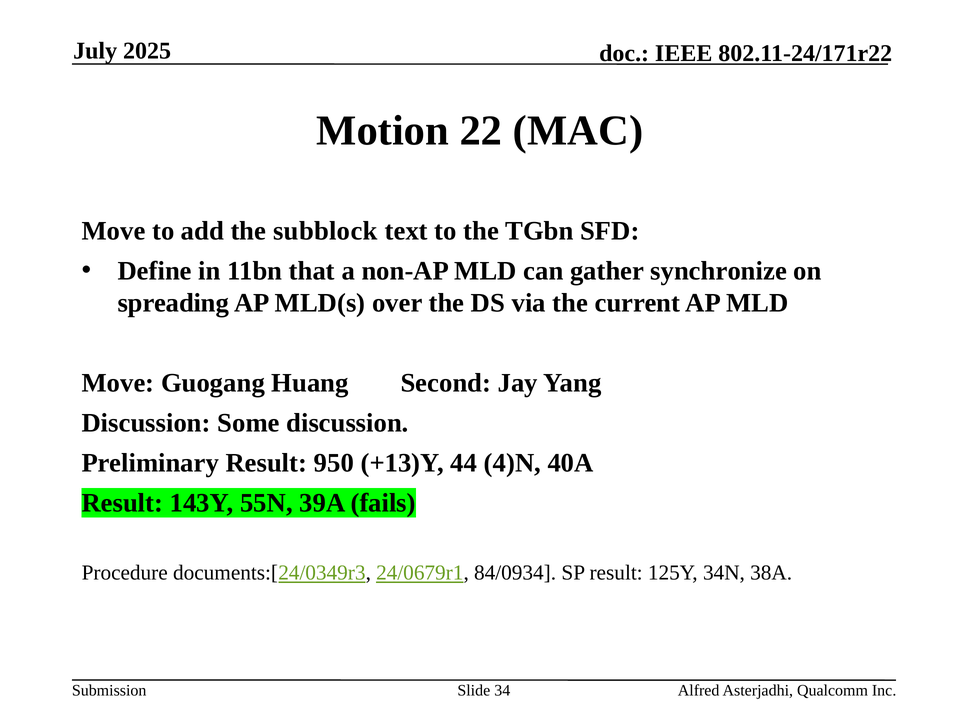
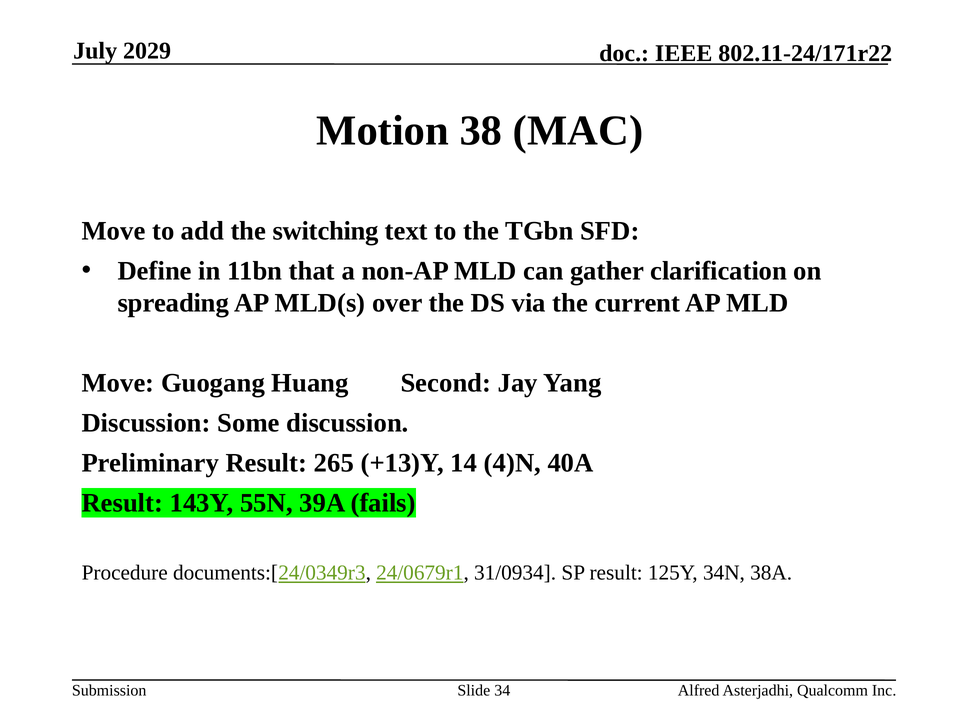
2025: 2025 -> 2029
22: 22 -> 38
subblock: subblock -> switching
synchronize: synchronize -> clarification
950: 950 -> 265
44: 44 -> 14
84/0934: 84/0934 -> 31/0934
